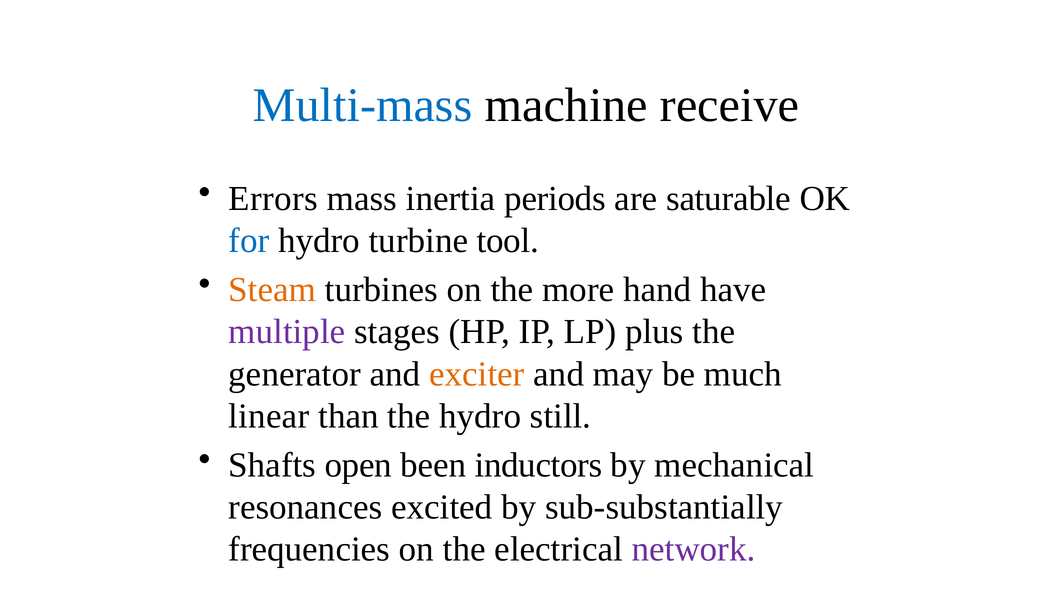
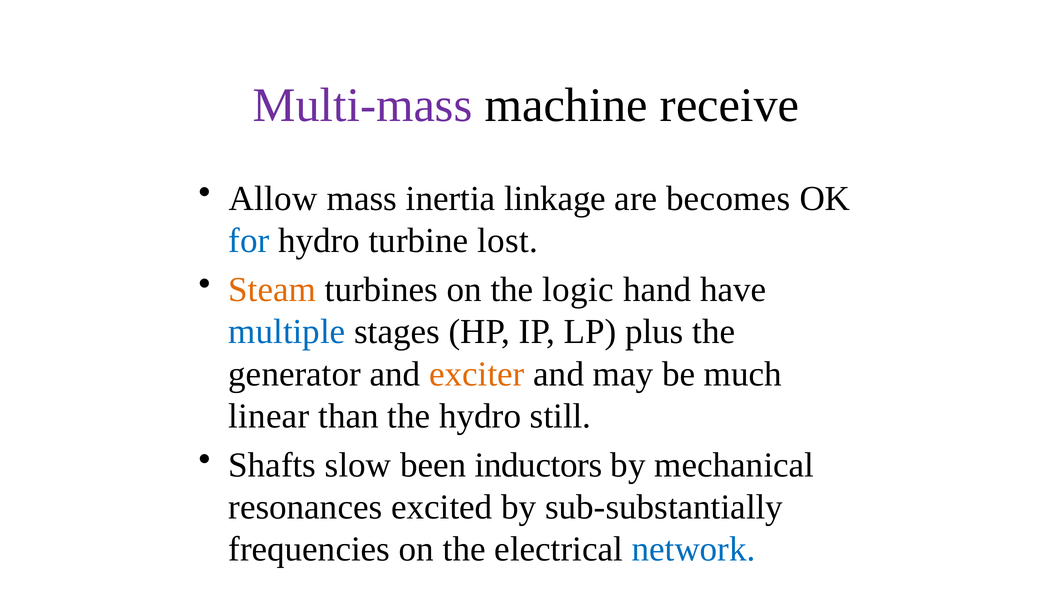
Multi-mass colour: blue -> purple
Errors: Errors -> Allow
periods: periods -> linkage
saturable: saturable -> becomes
tool: tool -> lost
more: more -> logic
multiple colour: purple -> blue
open: open -> slow
network colour: purple -> blue
